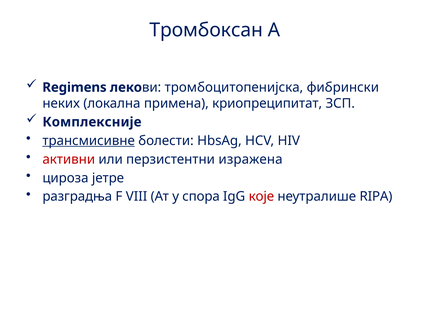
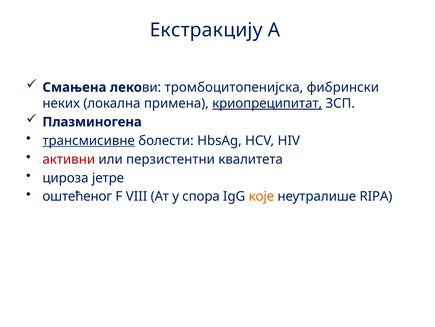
Тромбоксан: Тромбоксан -> Екстракцију
Regimens: Regimens -> Смањена
криопреципитат underline: none -> present
Комплексније: Комплексније -> Плазминогена
изражена: изражена -> квалитета
разградња: разградња -> оштећеног
које colour: red -> orange
